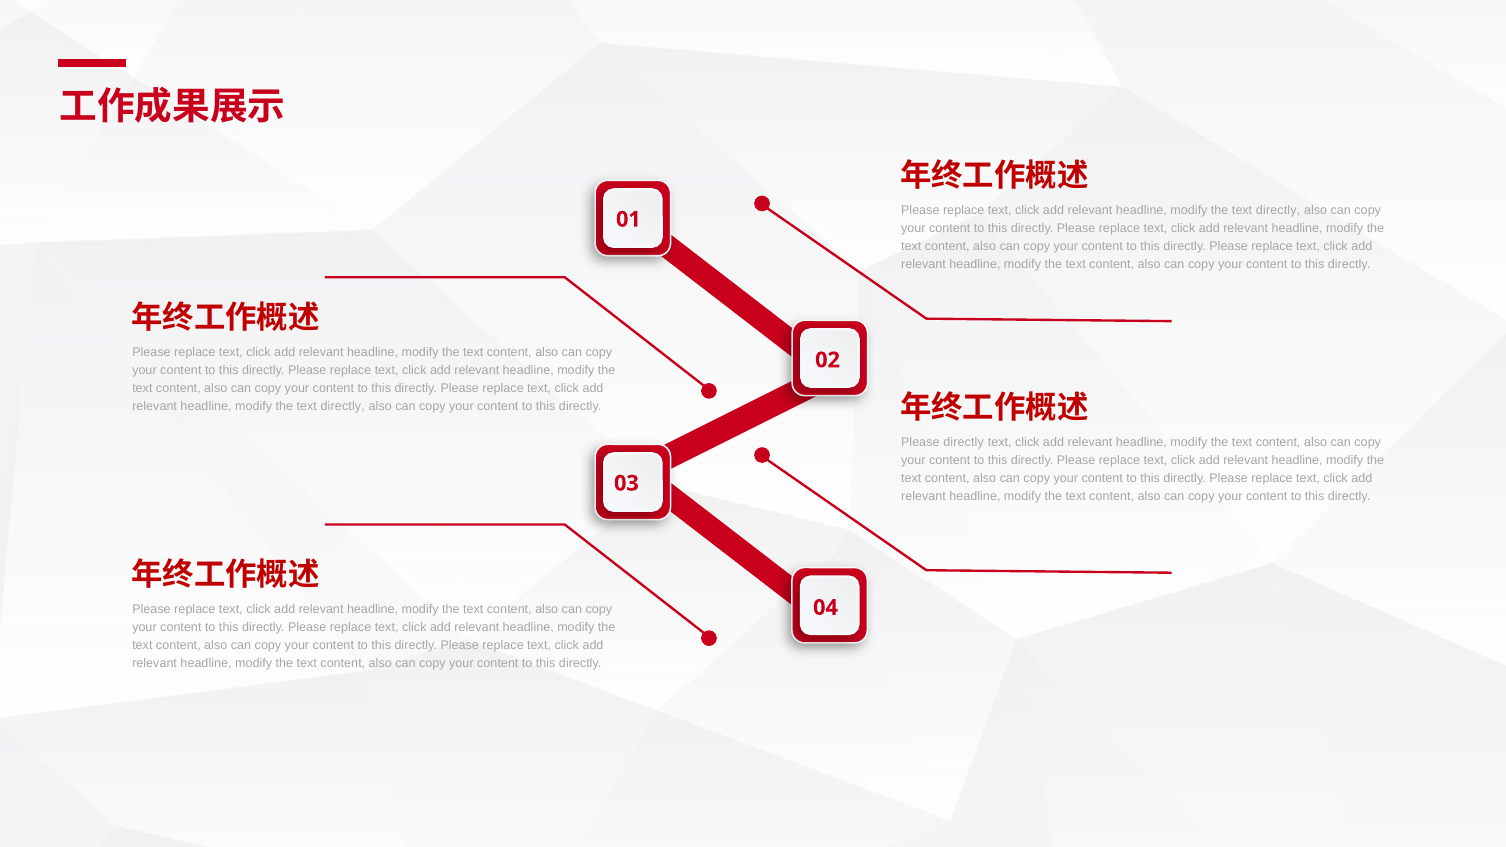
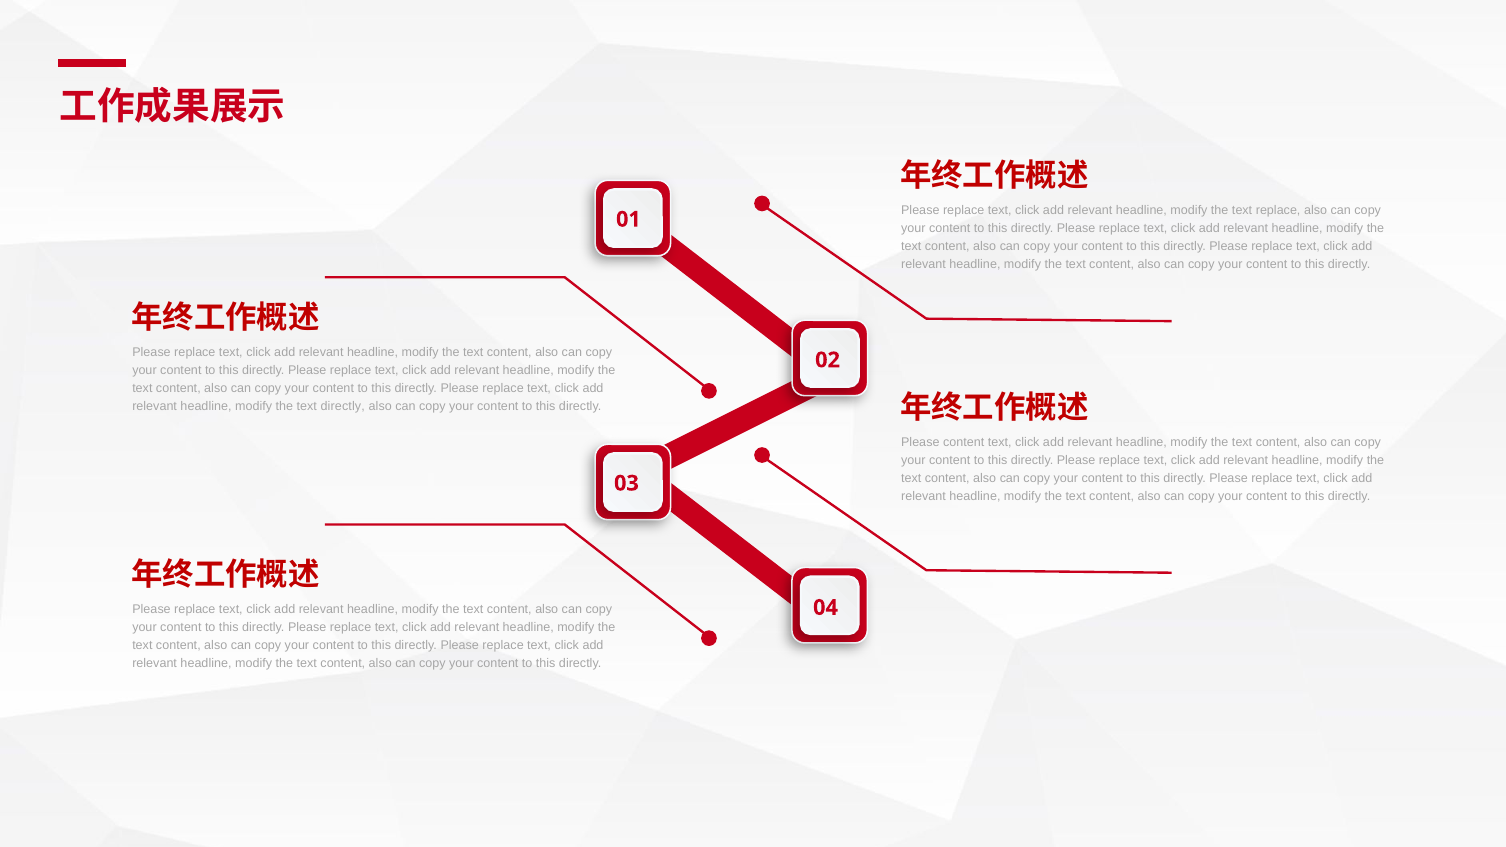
directly at (1278, 211): directly -> replace
Please directly: directly -> content
